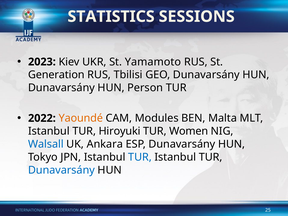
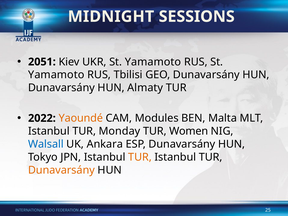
STATISTICS: STATISTICS -> MIDNIGHT
2023: 2023 -> 2051
Generation at (56, 75): Generation -> Yamamoto
Person: Person -> Almaty
Hiroyuki: Hiroyuki -> Monday
TUR at (140, 157) colour: blue -> orange
Dunavarsány at (61, 170) colour: blue -> orange
